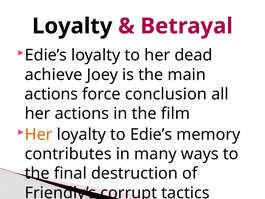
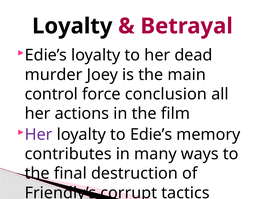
achieve: achieve -> murder
actions at (51, 94): actions -> control
Her at (39, 134) colour: orange -> purple
